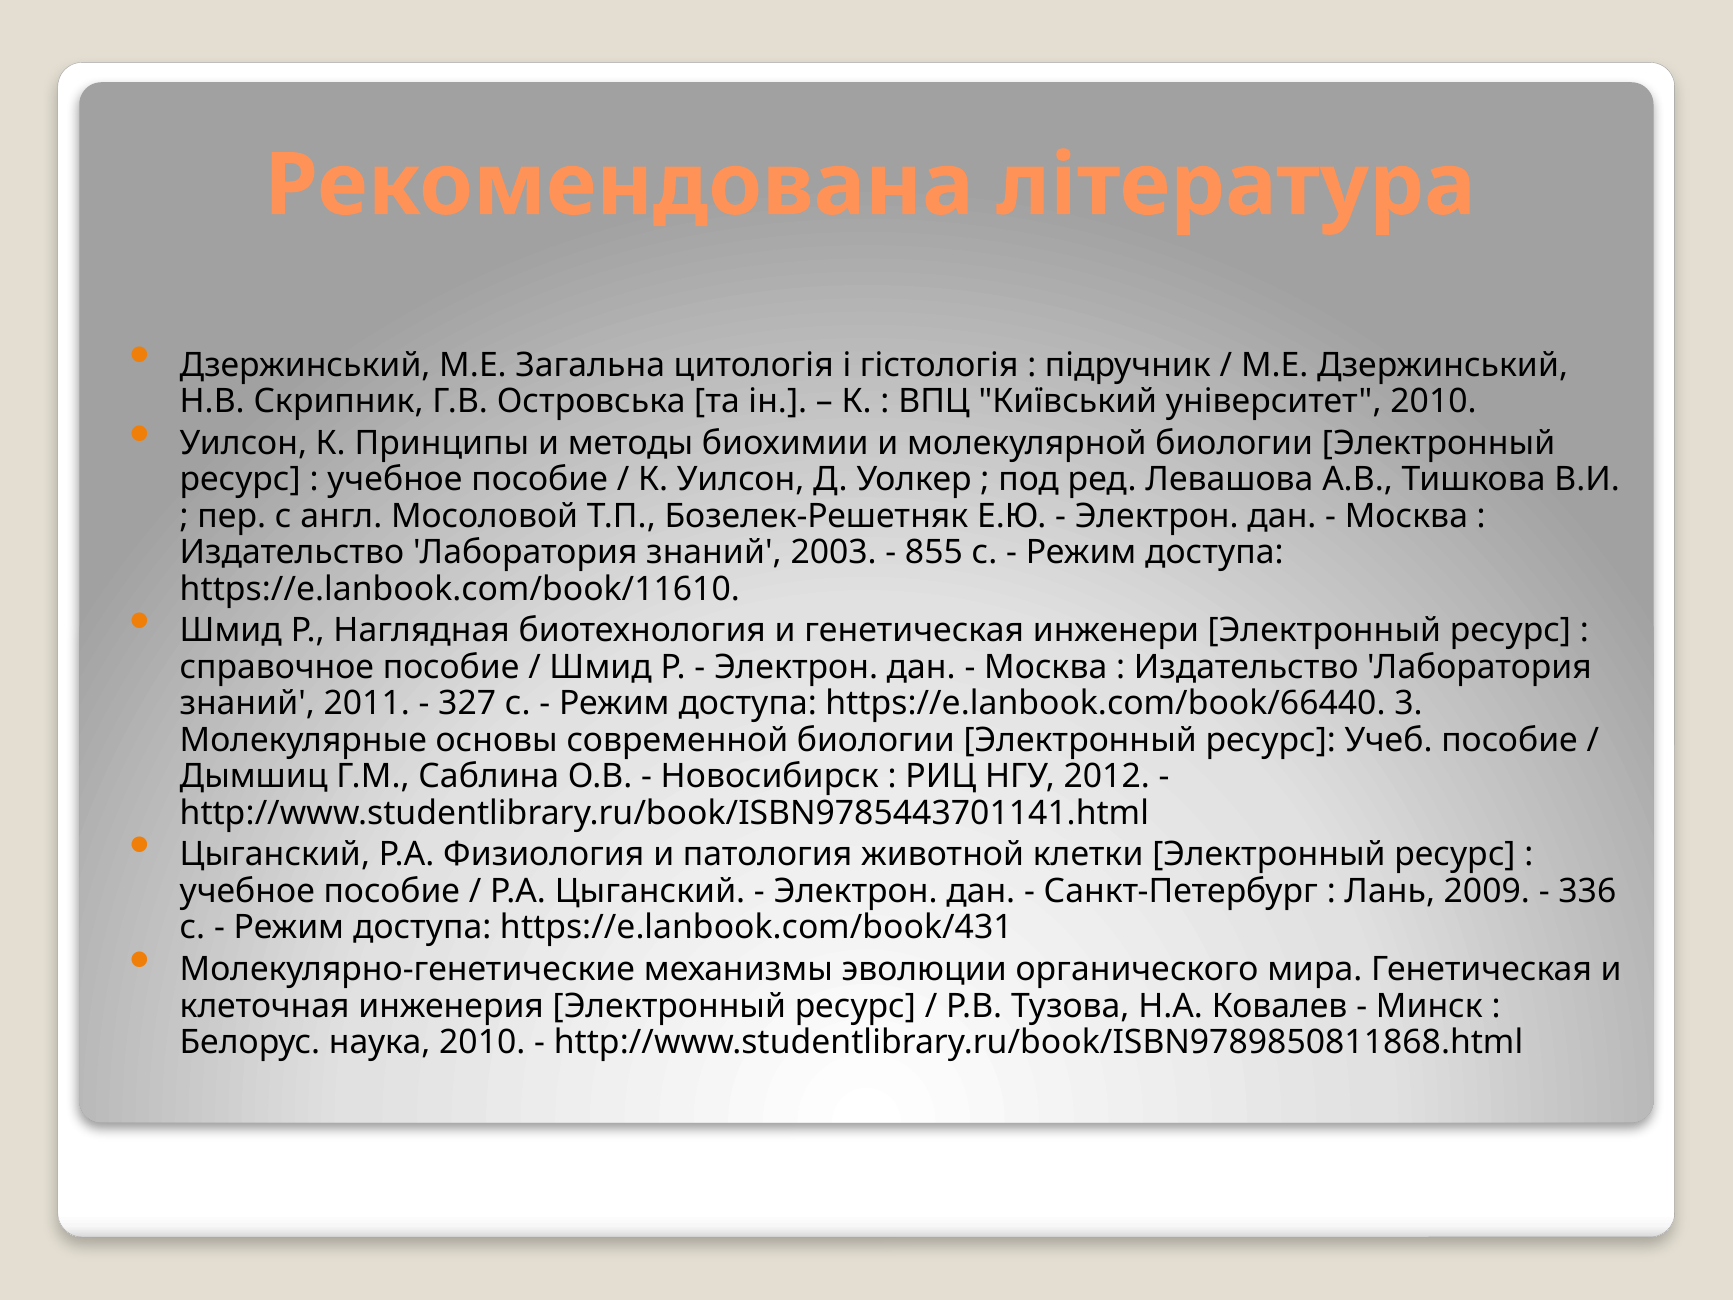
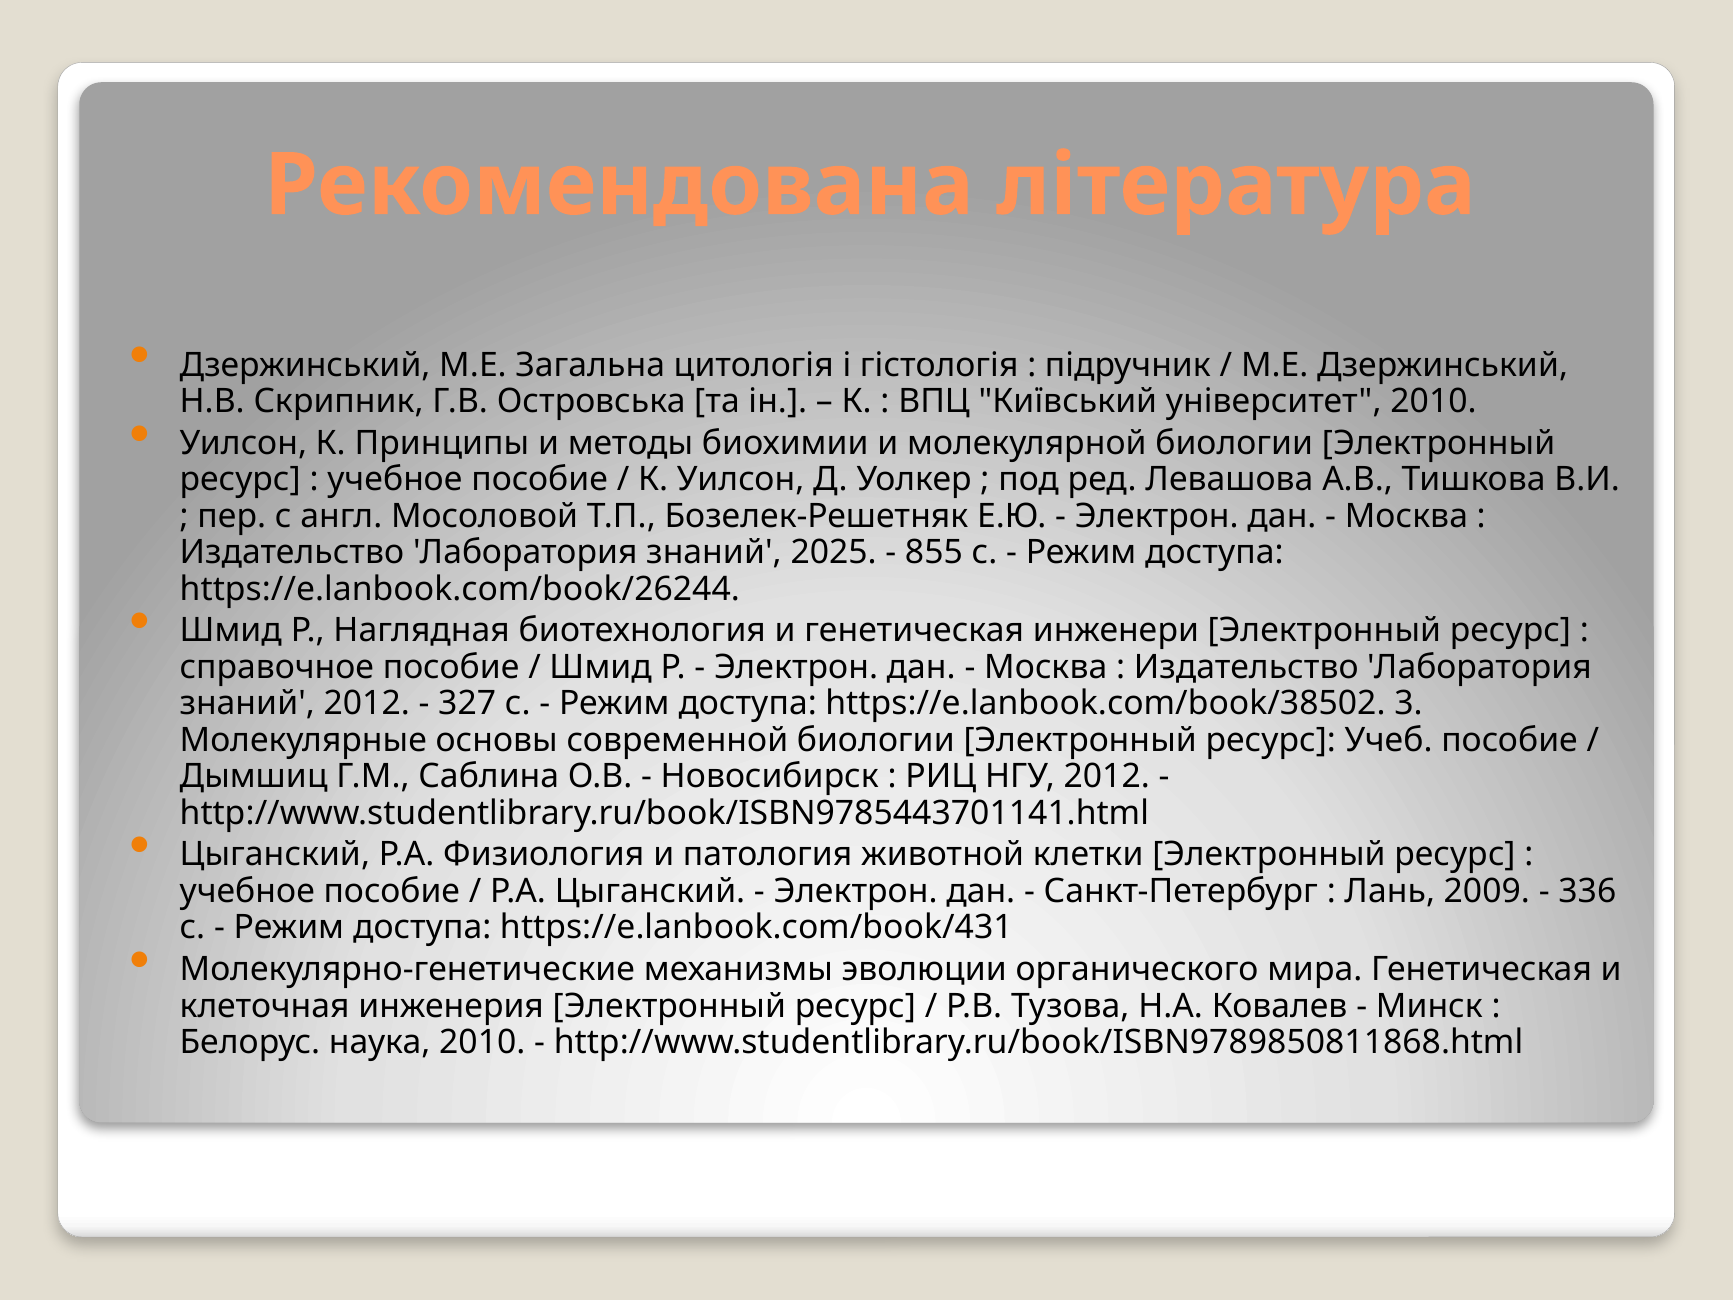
2003: 2003 -> 2025
https://e.lanbook.com/book/11610: https://e.lanbook.com/book/11610 -> https://e.lanbook.com/book/26244
знаний 2011: 2011 -> 2012
https://e.lanbook.com/book/66440: https://e.lanbook.com/book/66440 -> https://e.lanbook.com/book/38502
